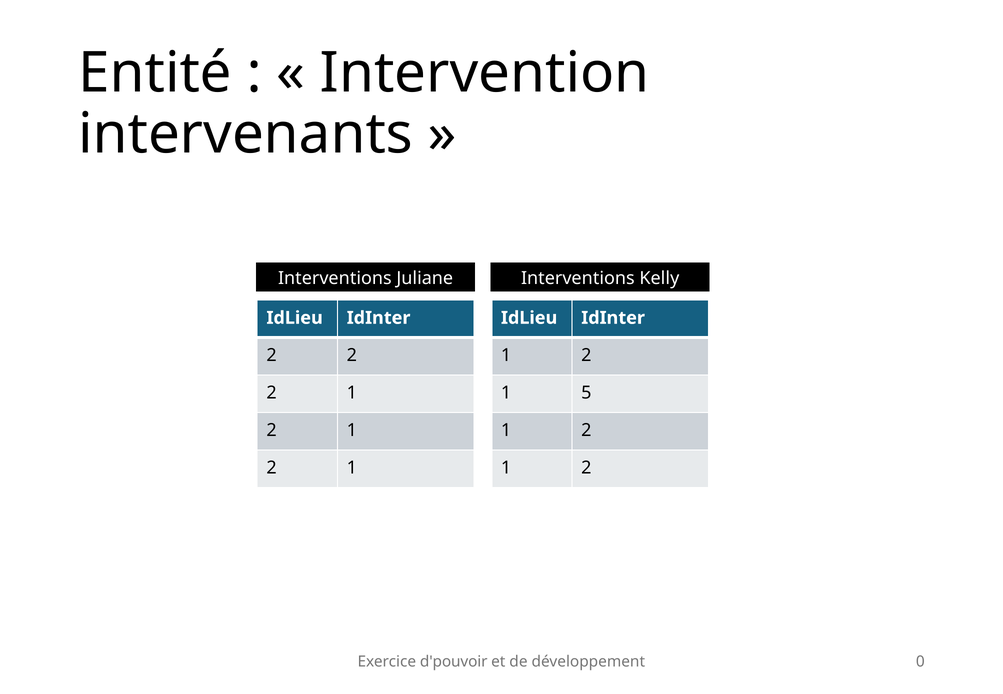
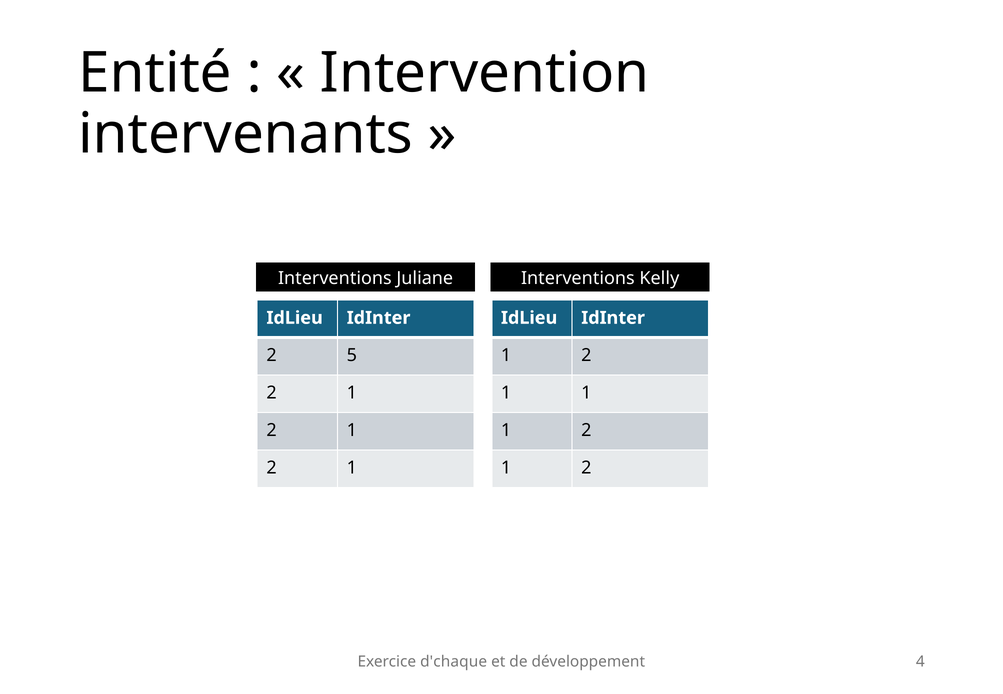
2 at (352, 356): 2 -> 5
5 at (586, 393): 5 -> 1
d'pouvoir: d'pouvoir -> d'chaque
0: 0 -> 4
